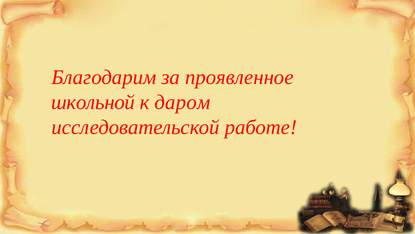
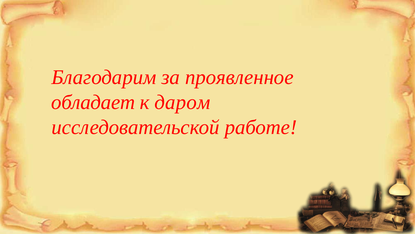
школьной: школьной -> обладает
